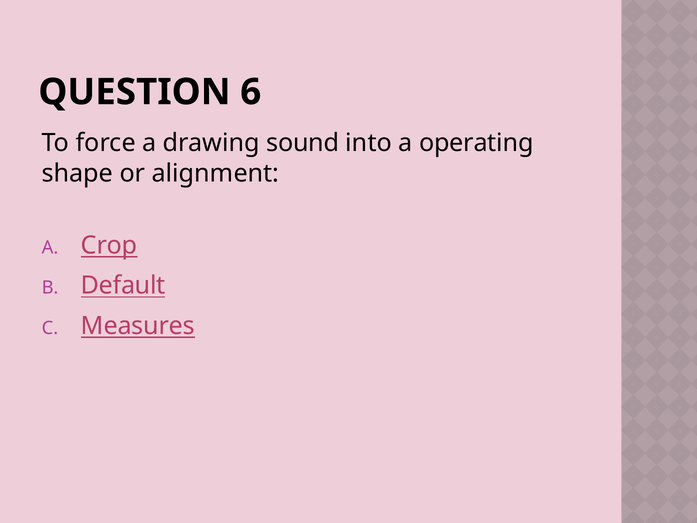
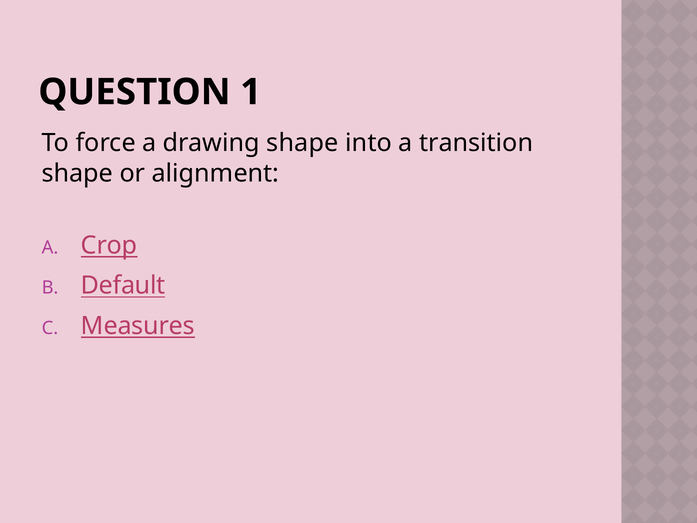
6: 6 -> 1
drawing sound: sound -> shape
operating: operating -> transition
